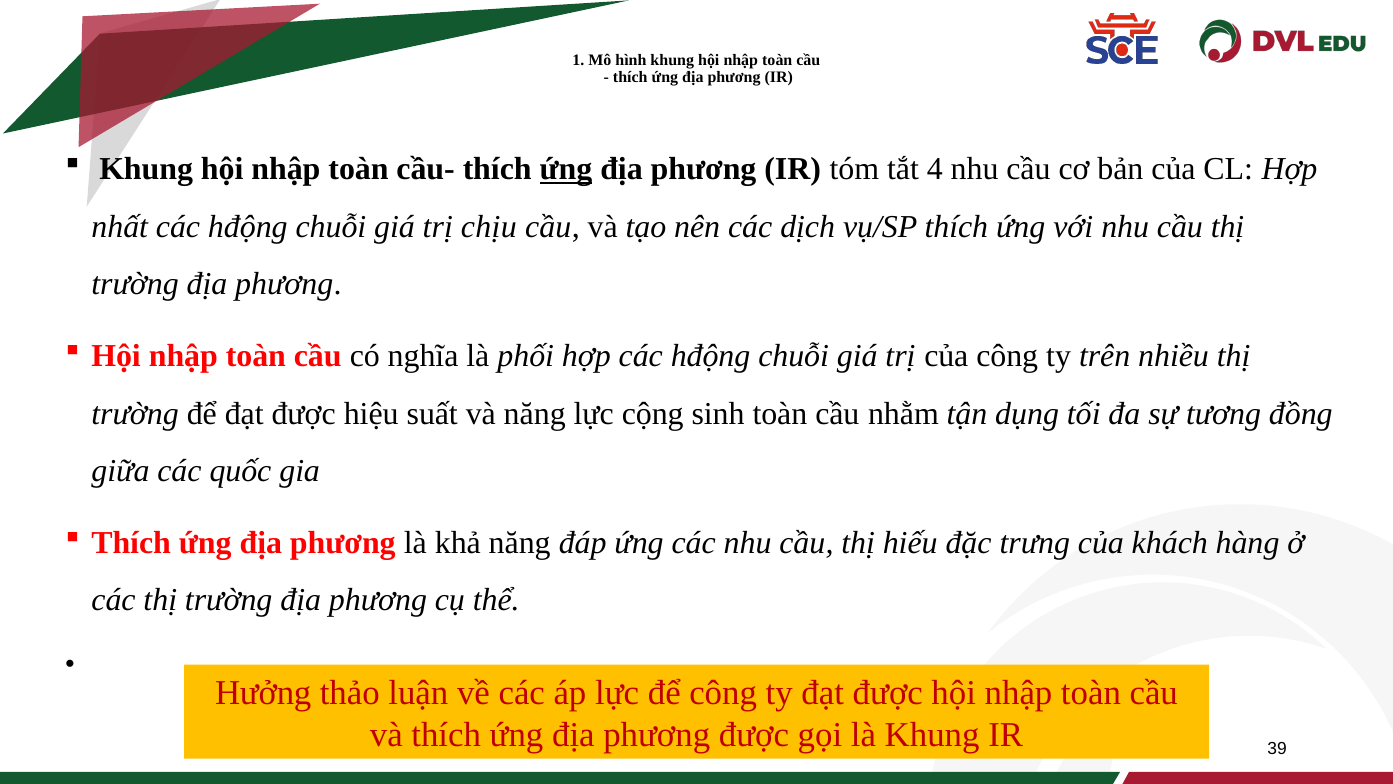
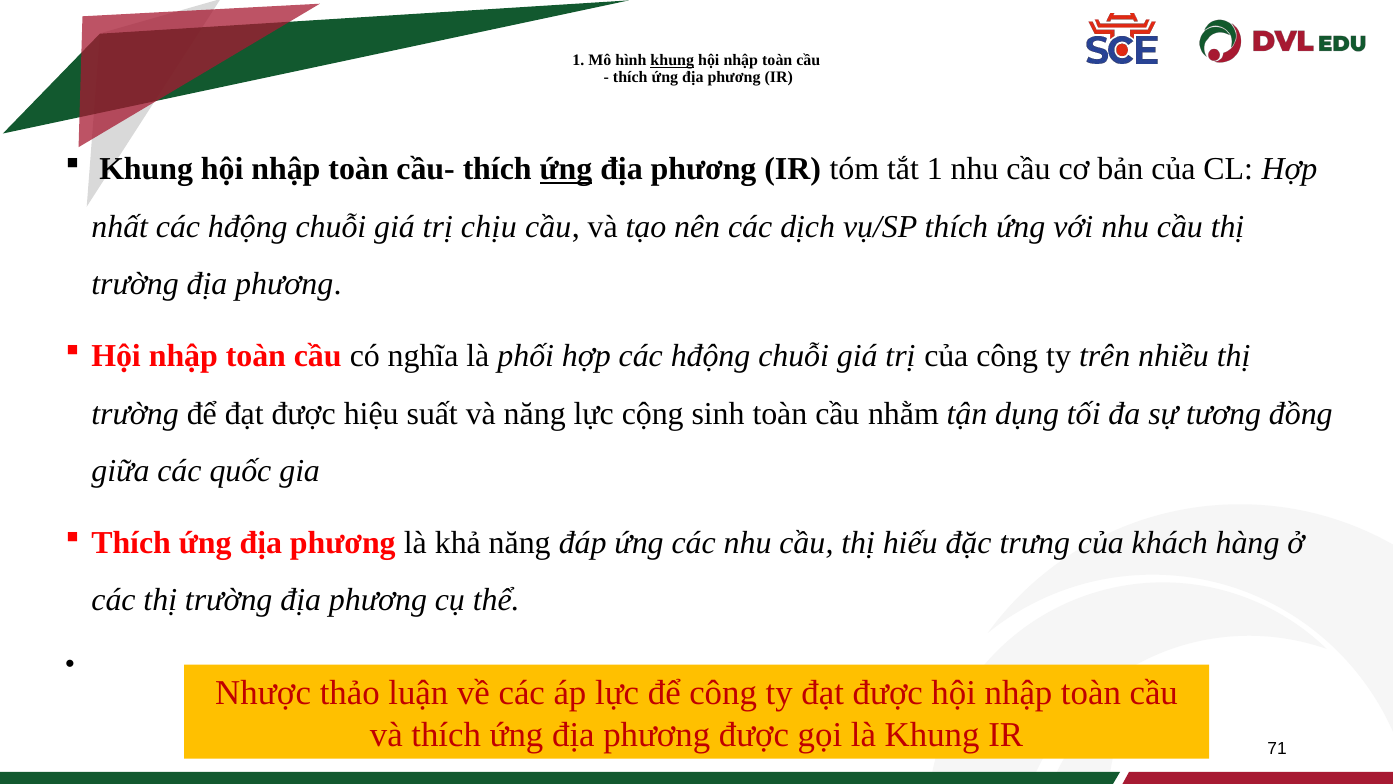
khung at (672, 60) underline: none -> present
tắt 4: 4 -> 1
Hưởng: Hưởng -> Nhược
39: 39 -> 71
